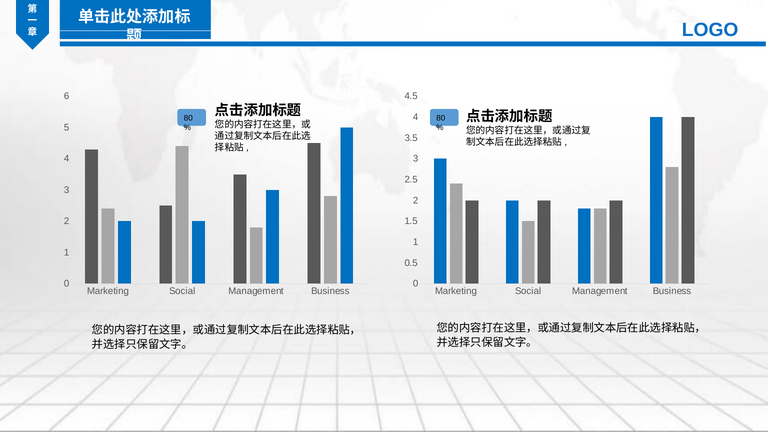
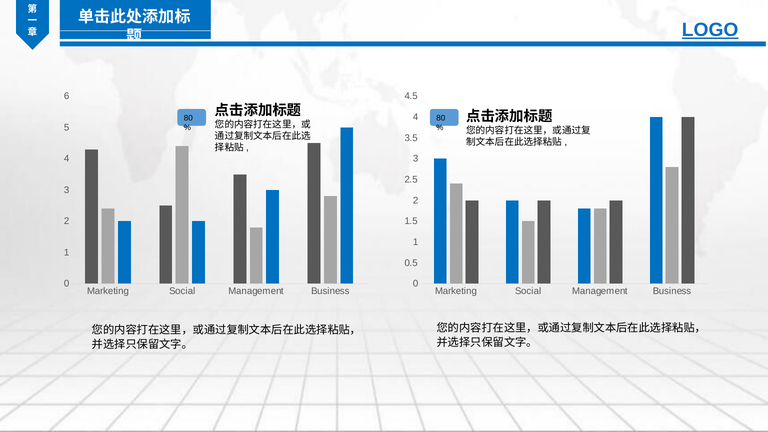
LOGO underline: none -> present
